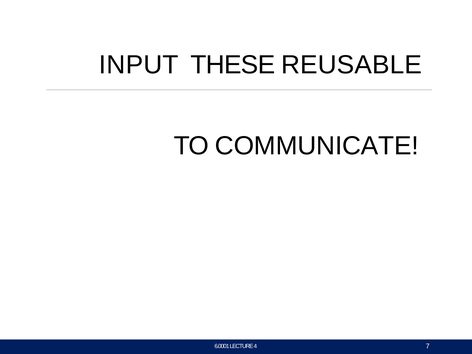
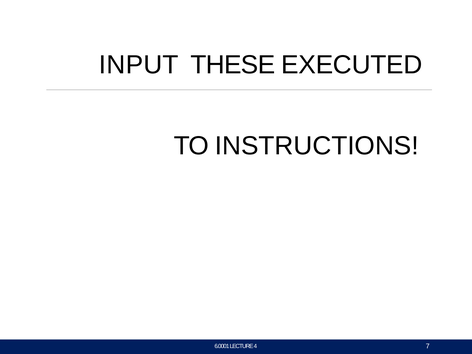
REUSABLE: REUSABLE -> EXECUTED
COMMUNICATE: COMMUNICATE -> INSTRUCTIONS
